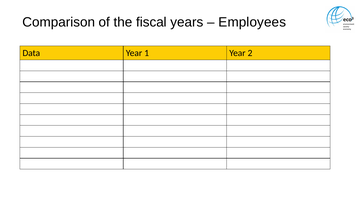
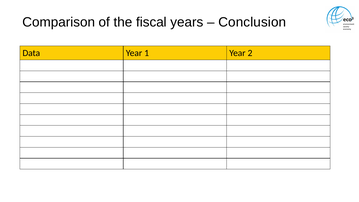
Employees: Employees -> Conclusion
